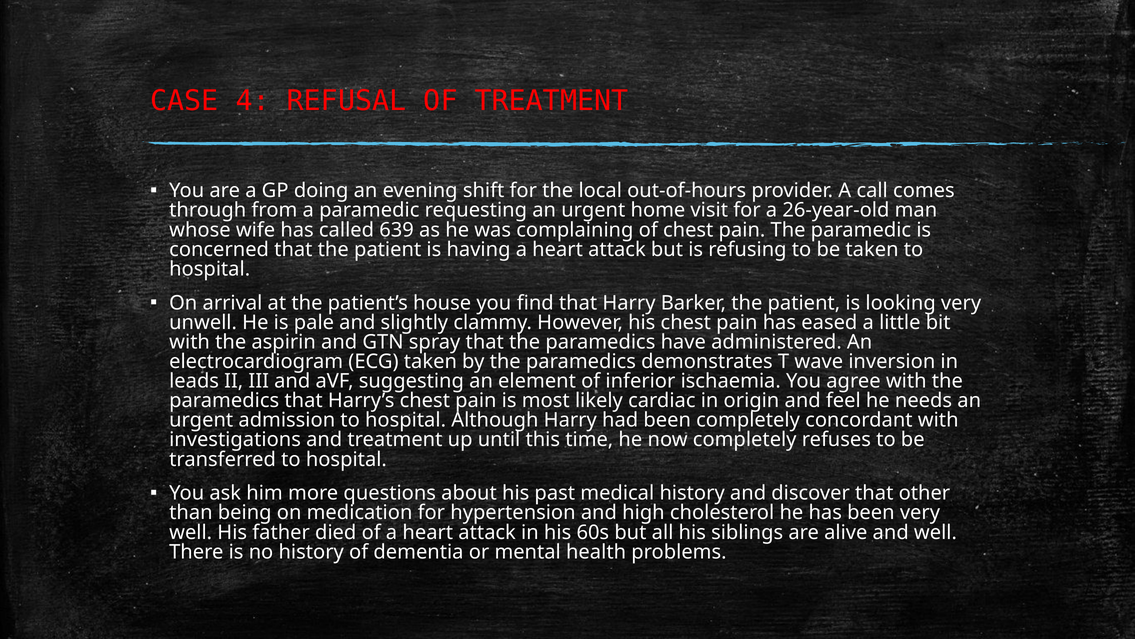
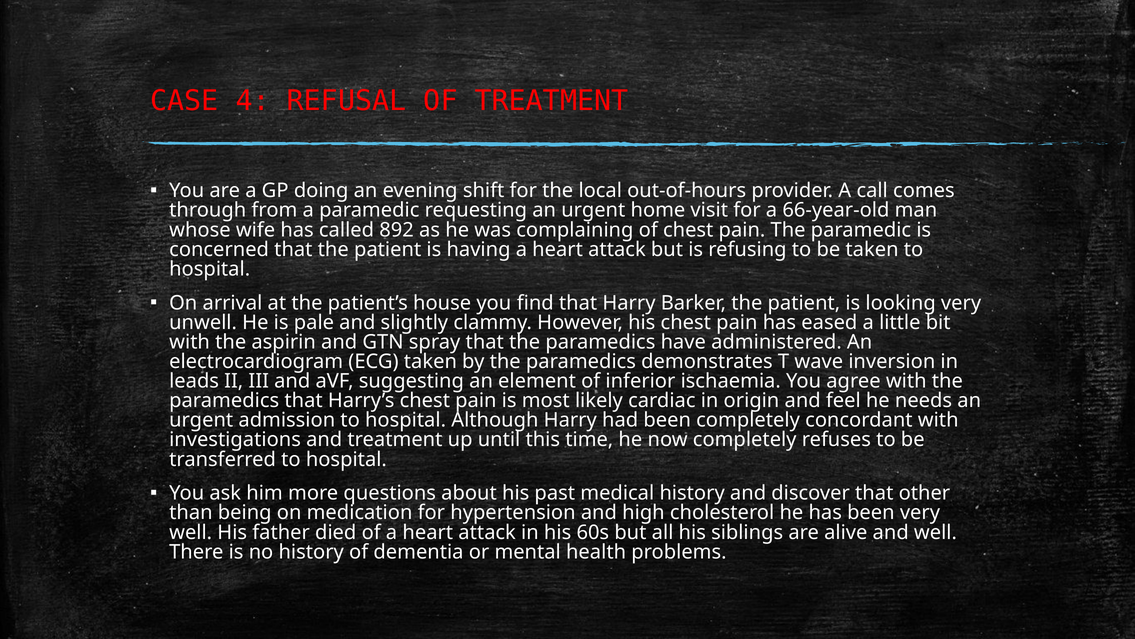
26-year-old: 26-year-old -> 66-year-old
639: 639 -> 892
